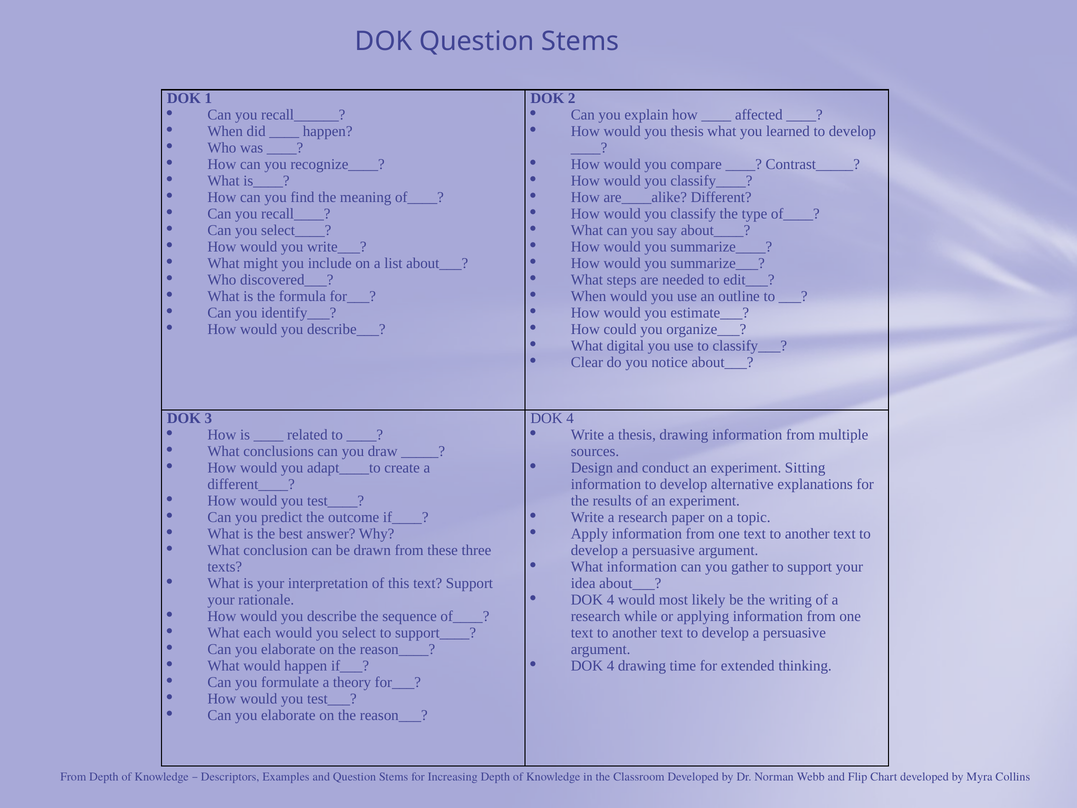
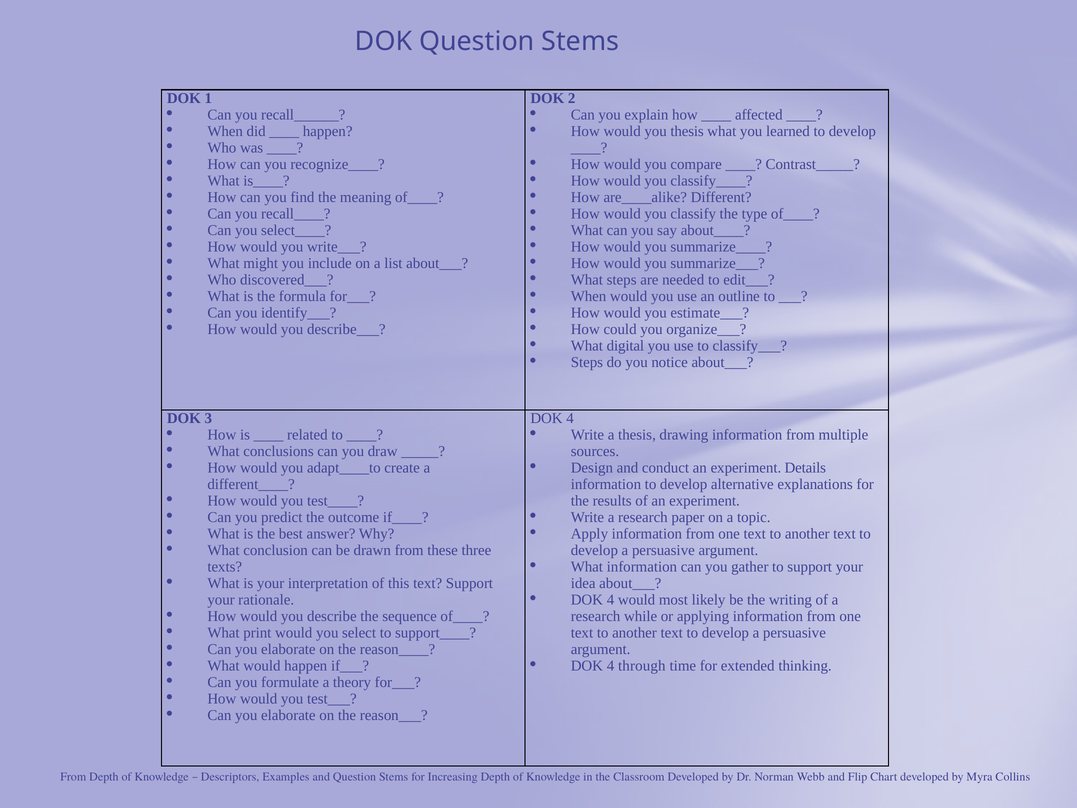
Clear at (587, 362): Clear -> Steps
Sitting: Sitting -> Details
each: each -> print
4 drawing: drawing -> through
